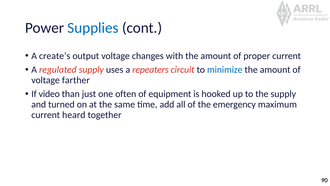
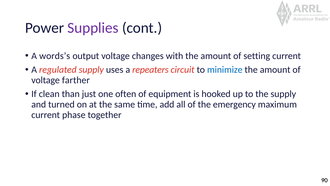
Supplies colour: blue -> purple
create’s: create’s -> words’s
proper: proper -> setting
video: video -> clean
heard: heard -> phase
